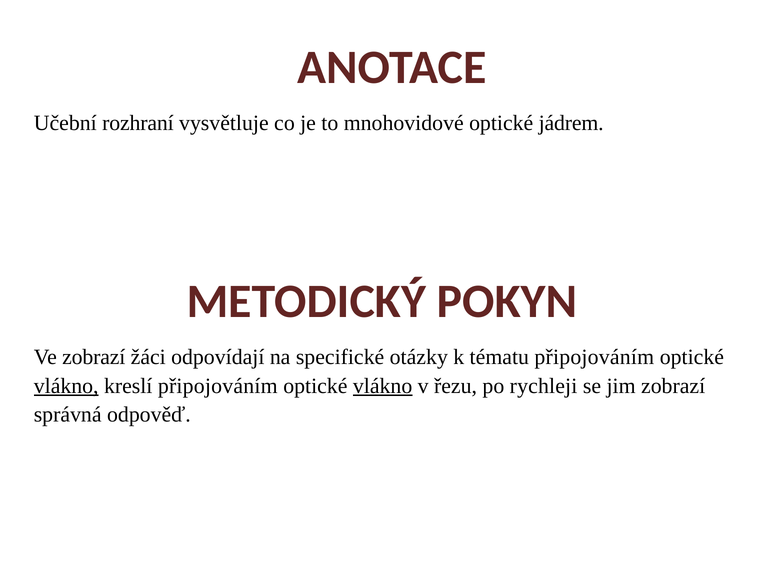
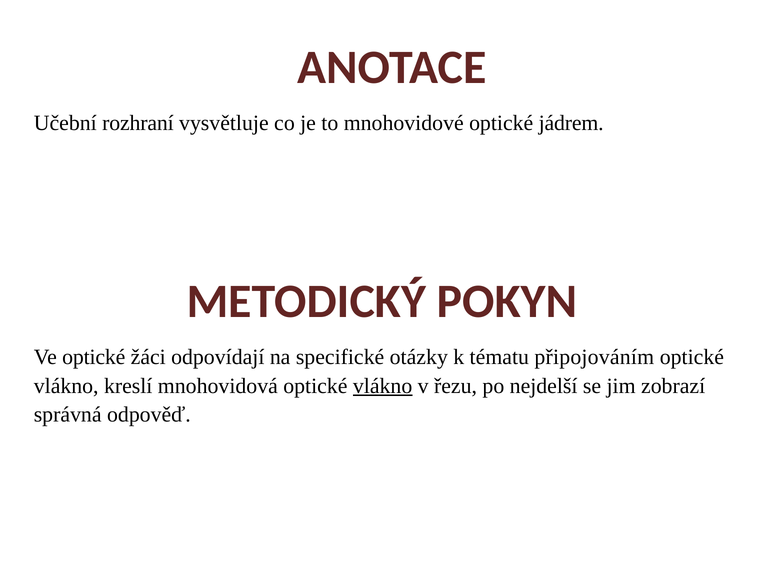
Ve zobrazí: zobrazí -> optické
vlákno at (66, 386) underline: present -> none
kreslí připojováním: připojováním -> mnohovidová
rychleji: rychleji -> nejdelší
